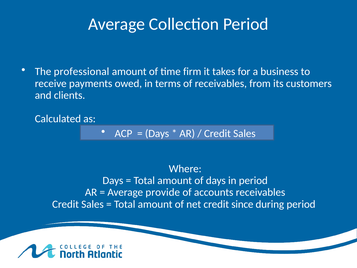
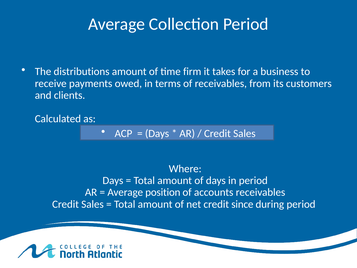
professional: professional -> distributions
provide: provide -> position
